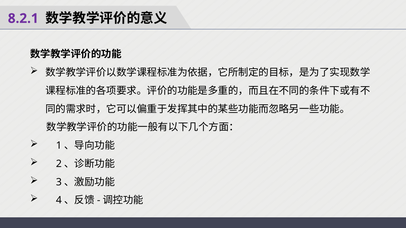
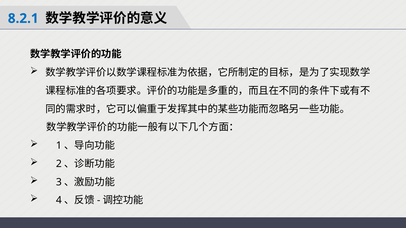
8.2.1 colour: purple -> blue
